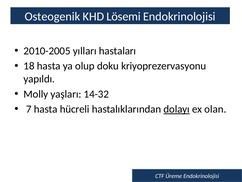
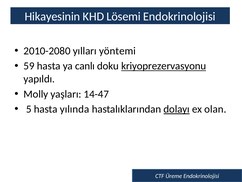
Osteogenik: Osteogenik -> Hikayesinin
2010-2005: 2010-2005 -> 2010-2080
hastaları: hastaları -> yöntemi
18: 18 -> 59
olup: olup -> canlı
kriyoprezervasyonu underline: none -> present
14-32: 14-32 -> 14-47
7: 7 -> 5
hücreli: hücreli -> yılında
